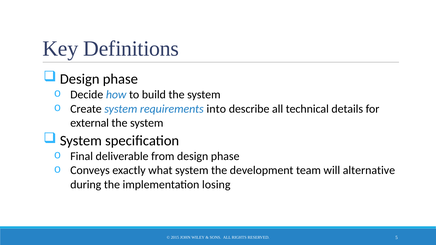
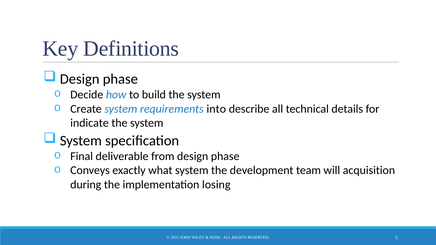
external: external -> indicate
alternative: alternative -> acquisition
